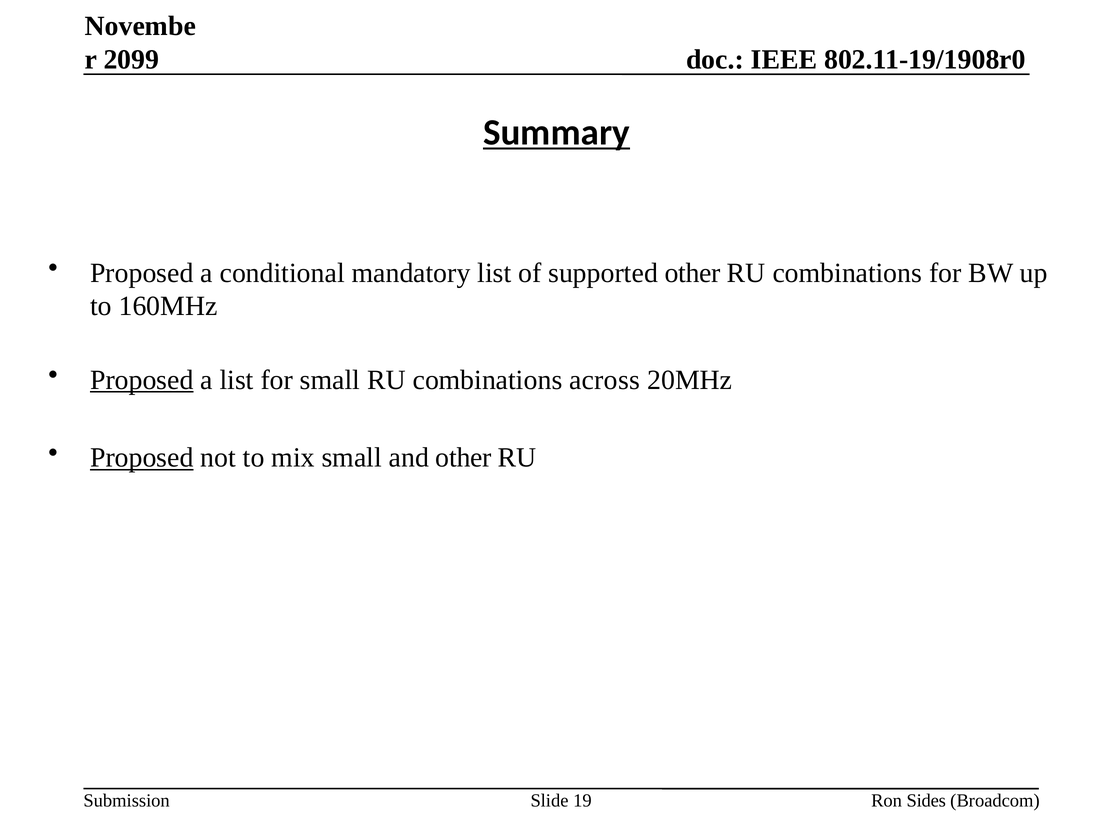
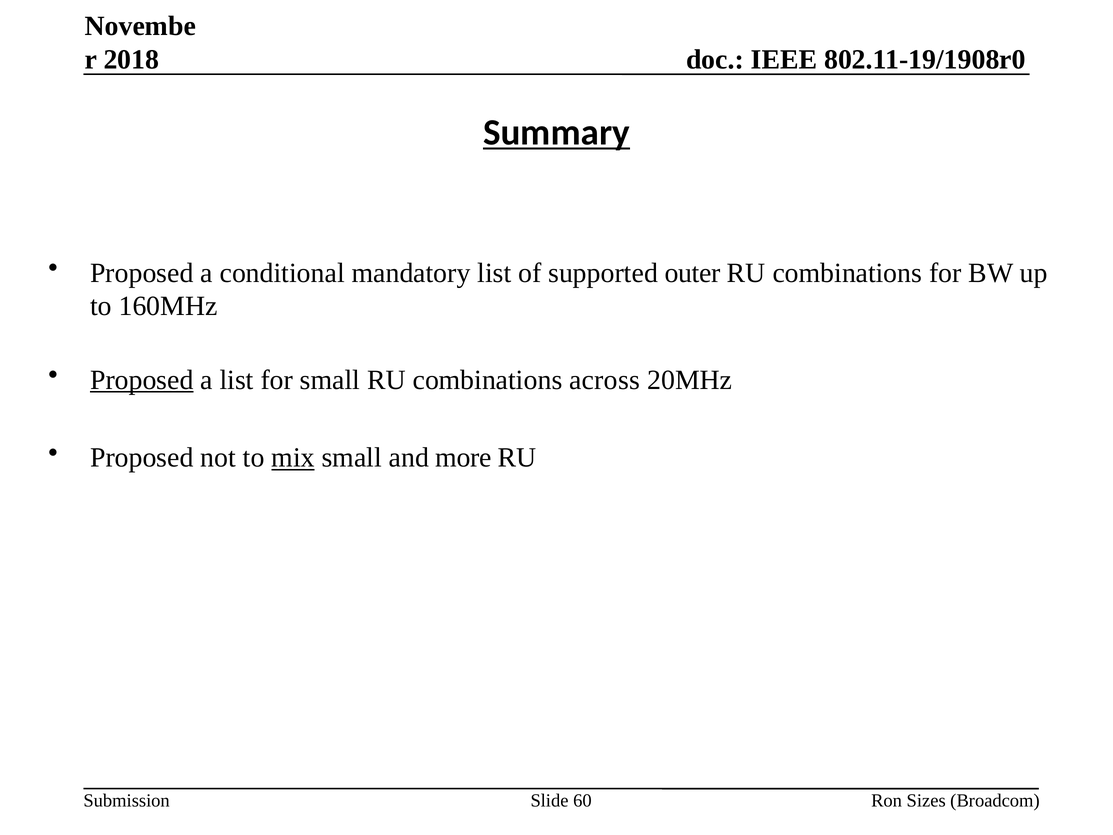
2099: 2099 -> 2018
supported other: other -> outer
Proposed at (142, 458) underline: present -> none
mix underline: none -> present
and other: other -> more
19: 19 -> 60
Sides: Sides -> Sizes
